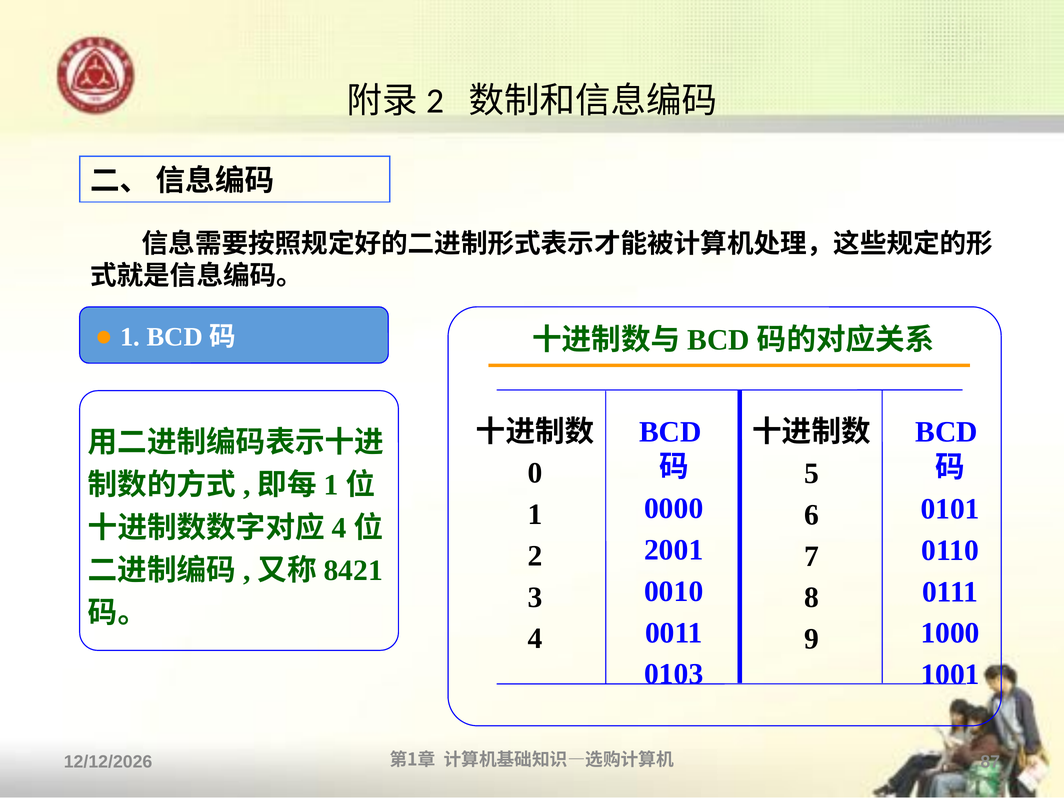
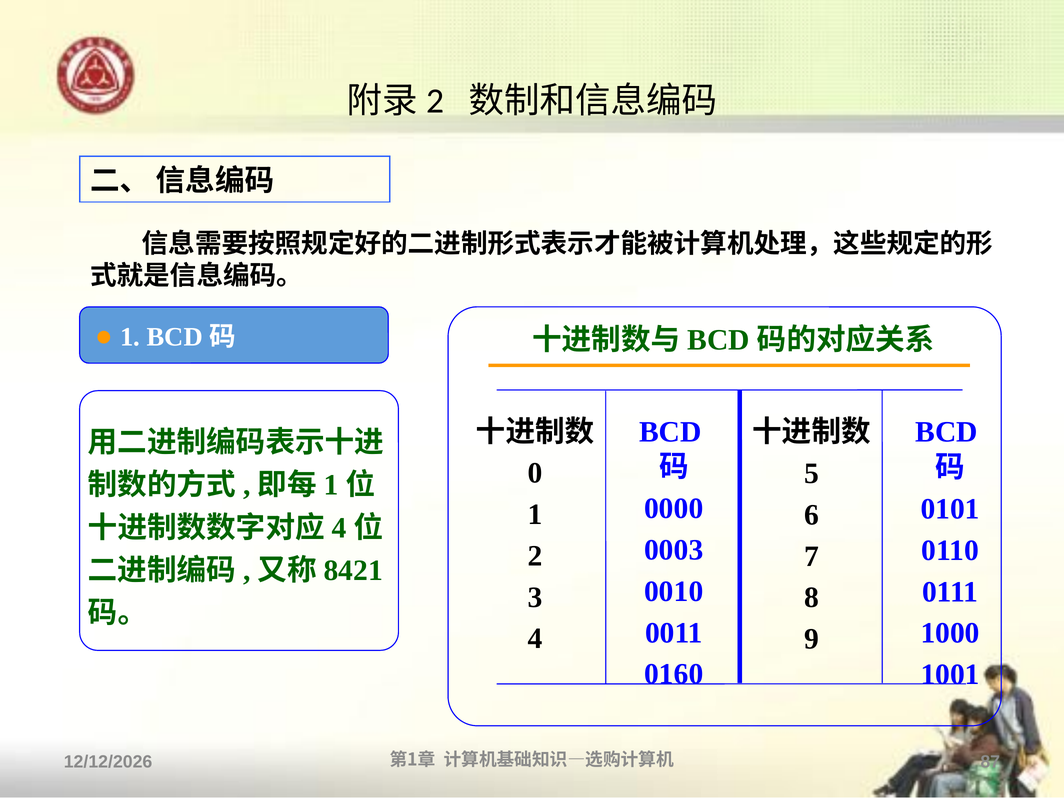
2001: 2001 -> 0003
0103: 0103 -> 0160
